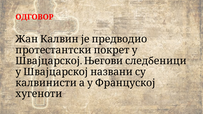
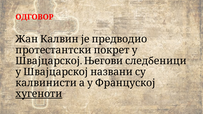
хугеноти underline: none -> present
